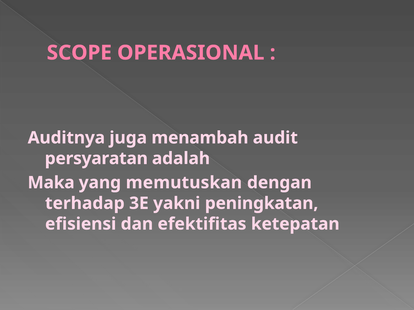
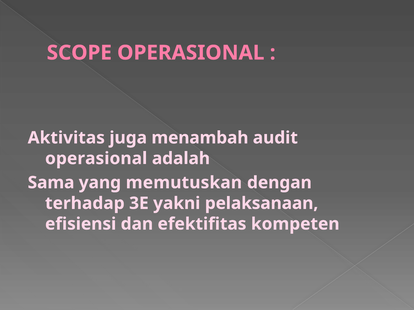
Auditnya: Auditnya -> Aktivitas
persyaratan at (96, 159): persyaratan -> operasional
Maka: Maka -> Sama
peningkatan: peningkatan -> pelaksanaan
ketepatan: ketepatan -> kompeten
